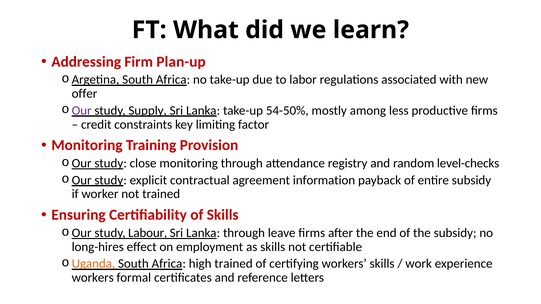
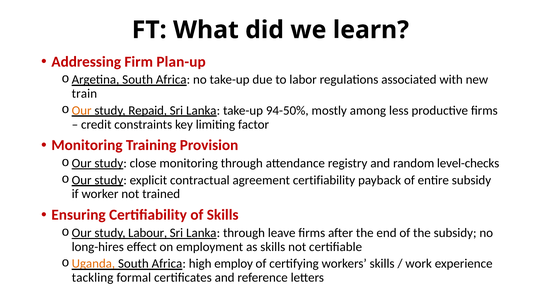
offer: offer -> train
Our at (82, 111) colour: purple -> orange
Supply: Supply -> Repaid
54-50%: 54-50% -> 94-50%
agreement information: information -> certifiability
high trained: trained -> employ
workers at (93, 278): workers -> tackling
